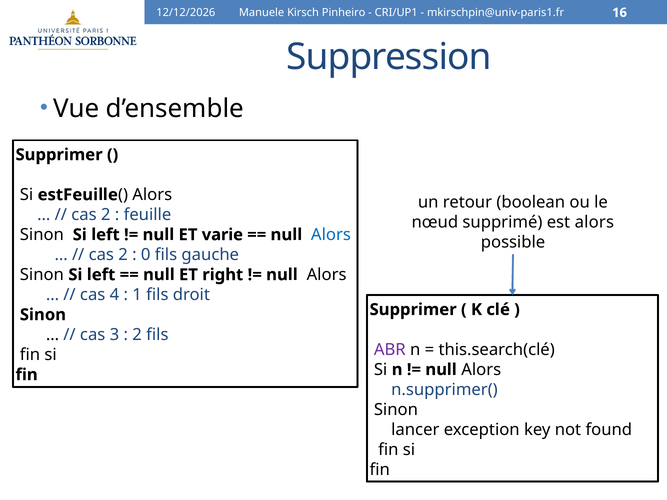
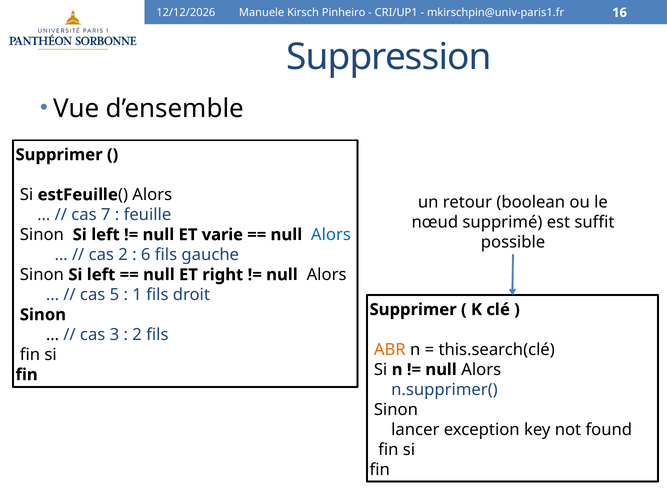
2 at (106, 215): 2 -> 7
est alors: alors -> suffit
0: 0 -> 6
4: 4 -> 5
ABR colour: purple -> orange
